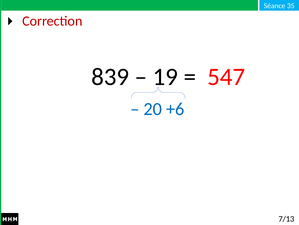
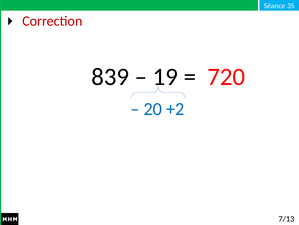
547: 547 -> 720
+6: +6 -> +2
